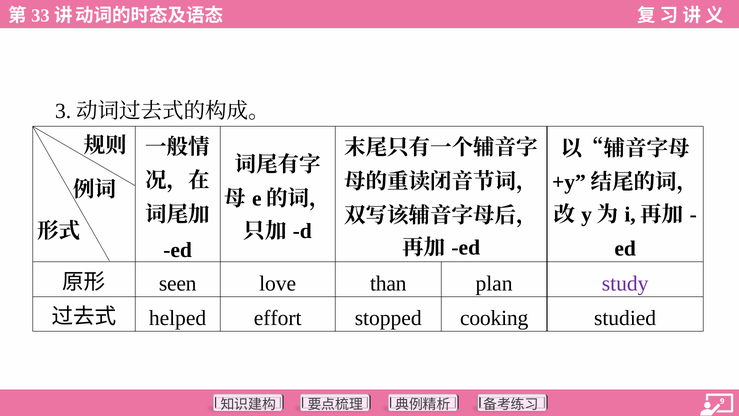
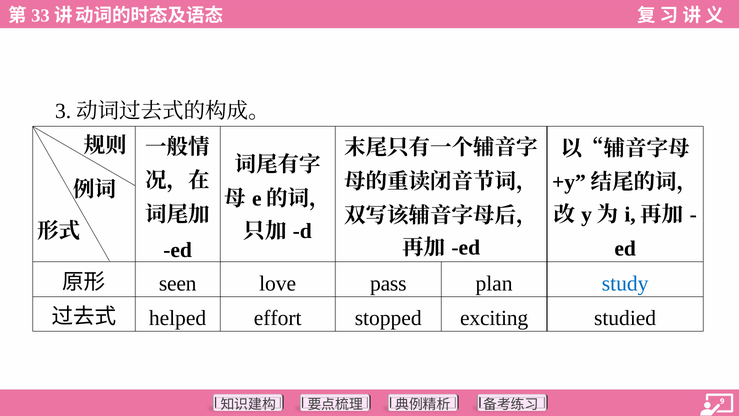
than: than -> pass
study colour: purple -> blue
cooking: cooking -> exciting
